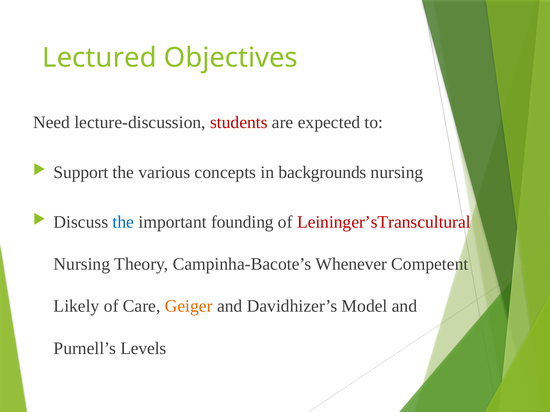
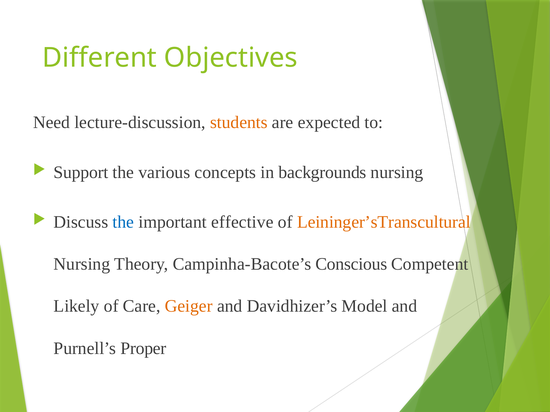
Lectured: Lectured -> Different
students colour: red -> orange
founding: founding -> effective
Leininger’sTranscultural colour: red -> orange
Whenever: Whenever -> Conscious
Levels: Levels -> Proper
